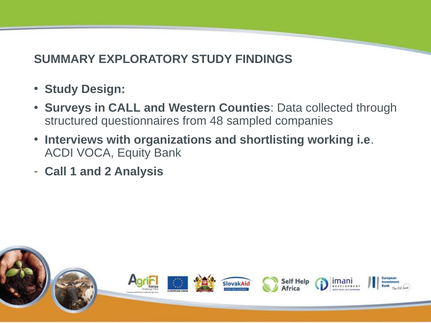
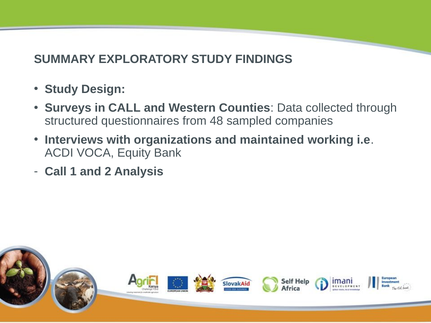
shortlisting: shortlisting -> maintained
